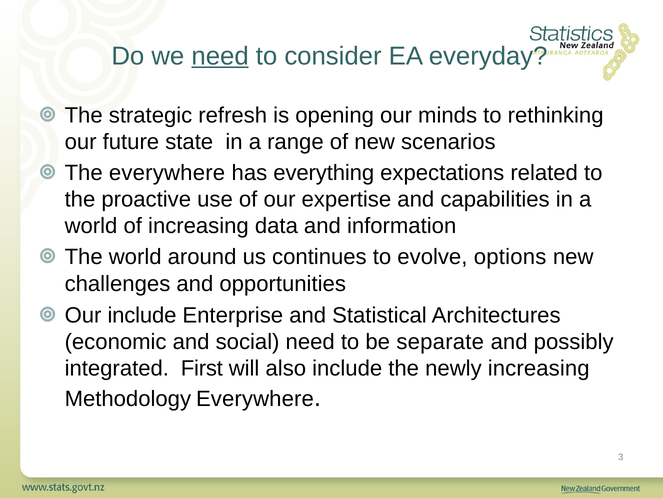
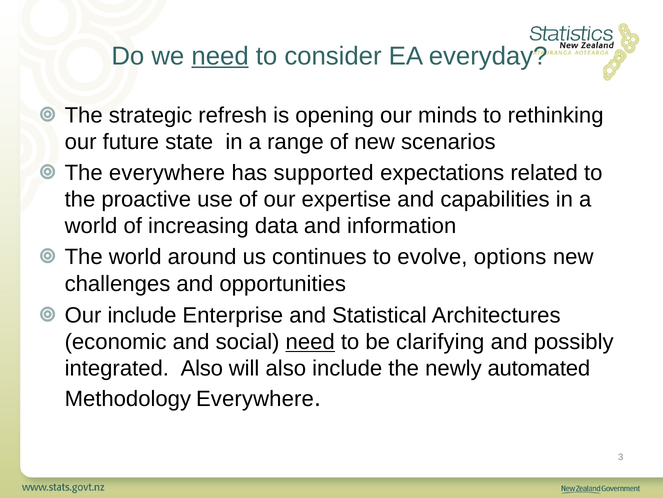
everything: everything -> supported
need at (310, 341) underline: none -> present
separate: separate -> clarifying
integrated First: First -> Also
newly increasing: increasing -> automated
